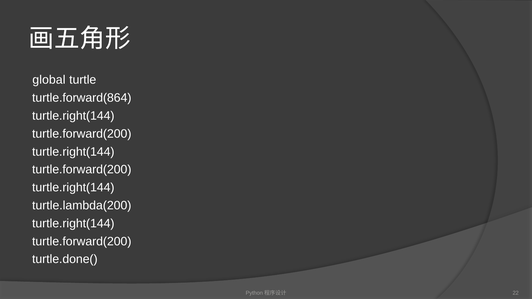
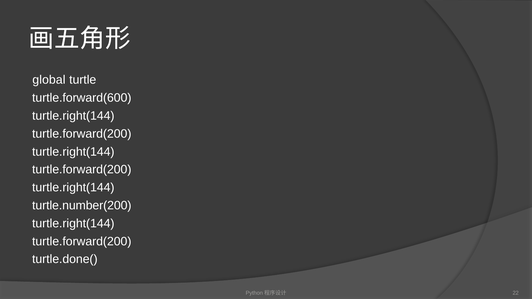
turtle.forward(864: turtle.forward(864 -> turtle.forward(600
turtle.lambda(200: turtle.lambda(200 -> turtle.number(200
